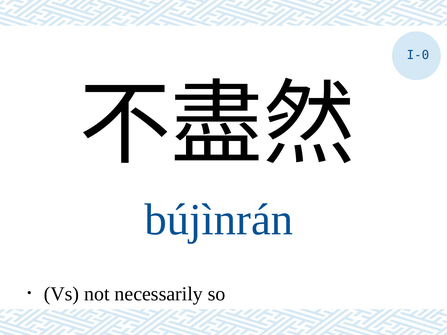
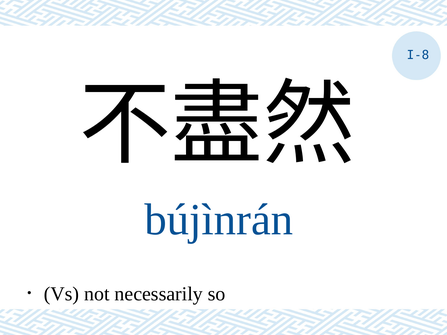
I-0: I-0 -> I-8
